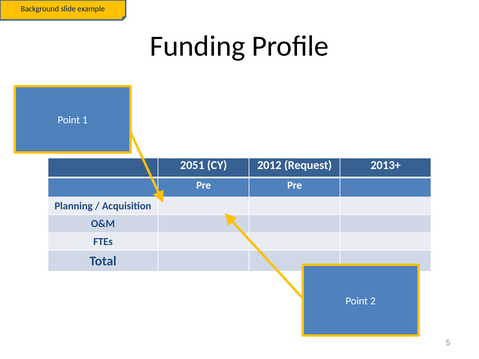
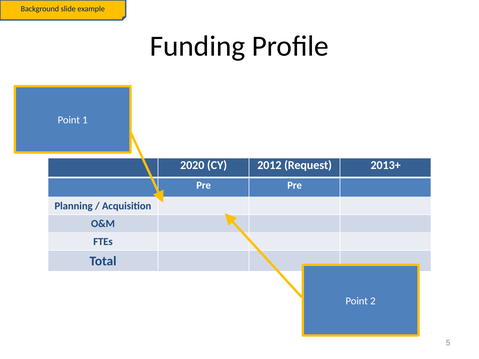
2051: 2051 -> 2020
